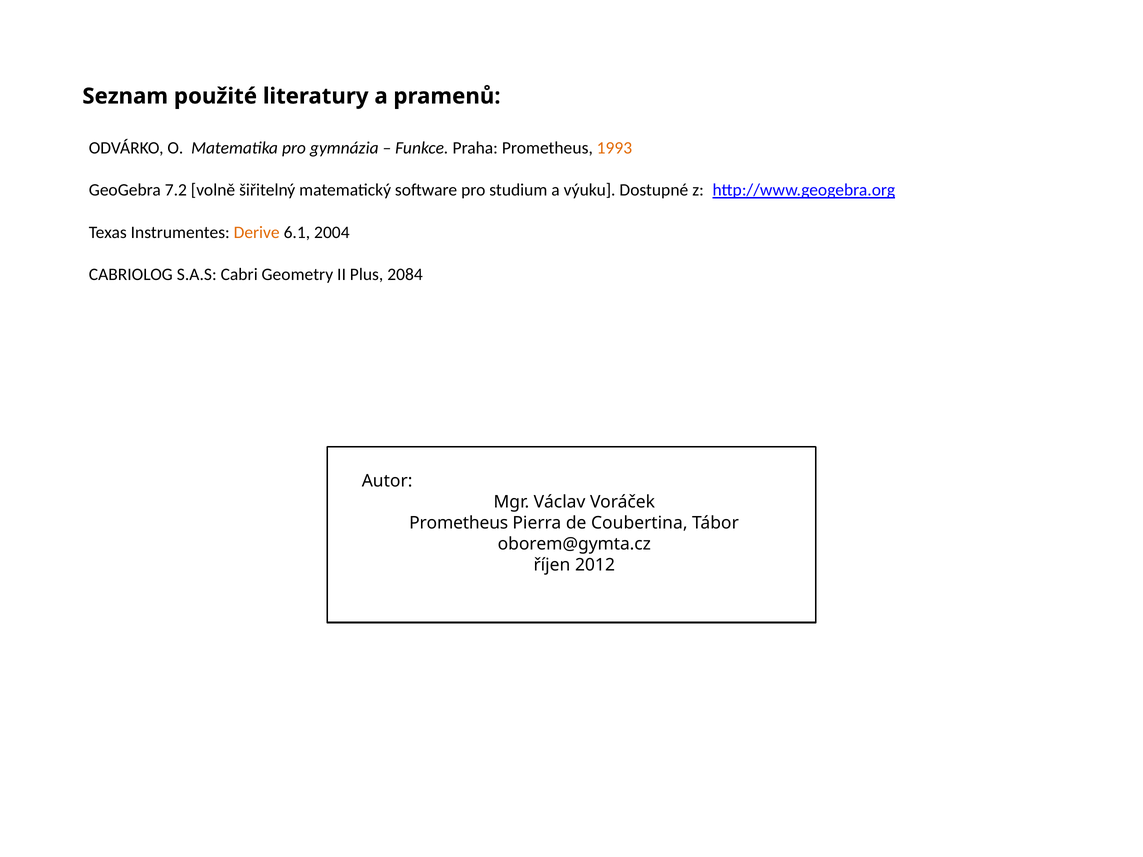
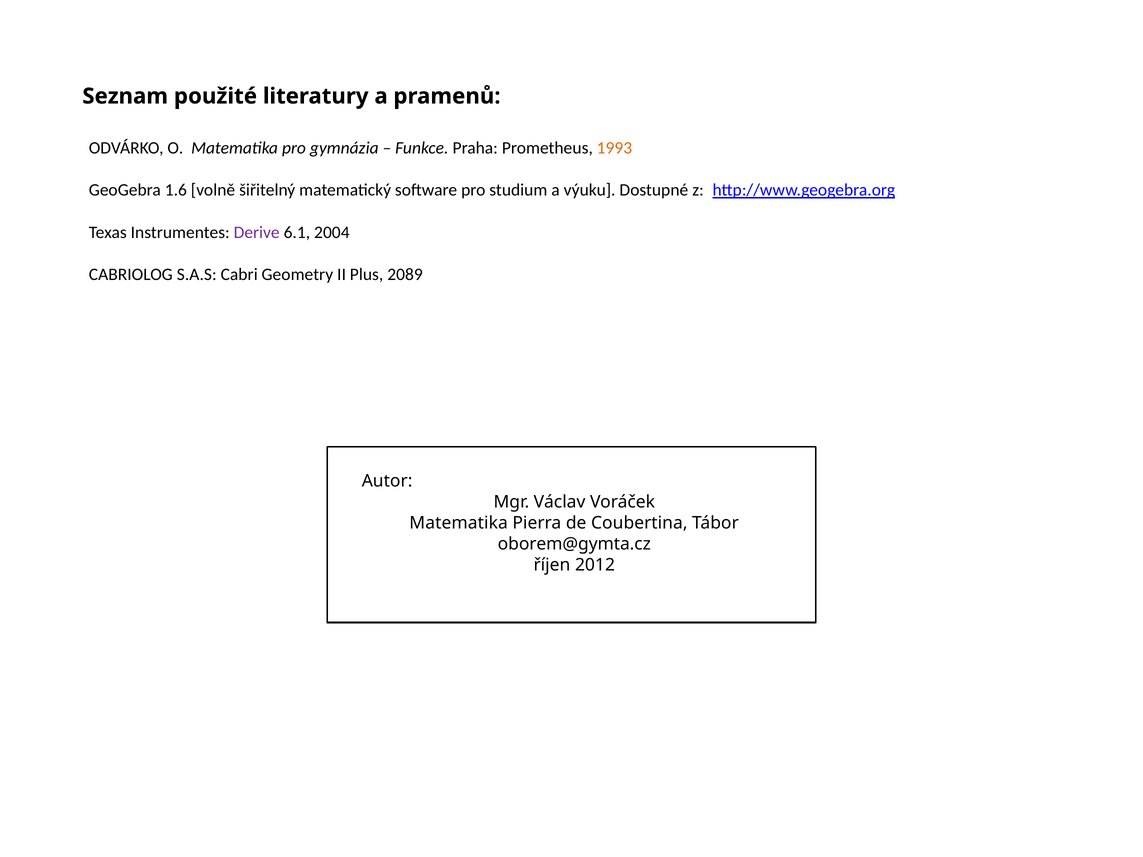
7.2: 7.2 -> 1.6
Derive colour: orange -> purple
2084: 2084 -> 2089
Prometheus at (459, 523): Prometheus -> Matematika
